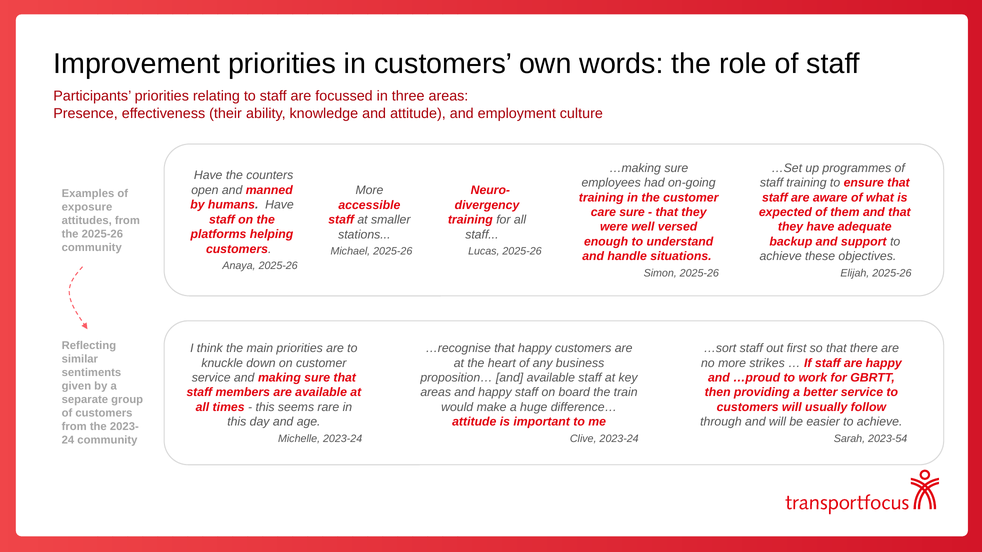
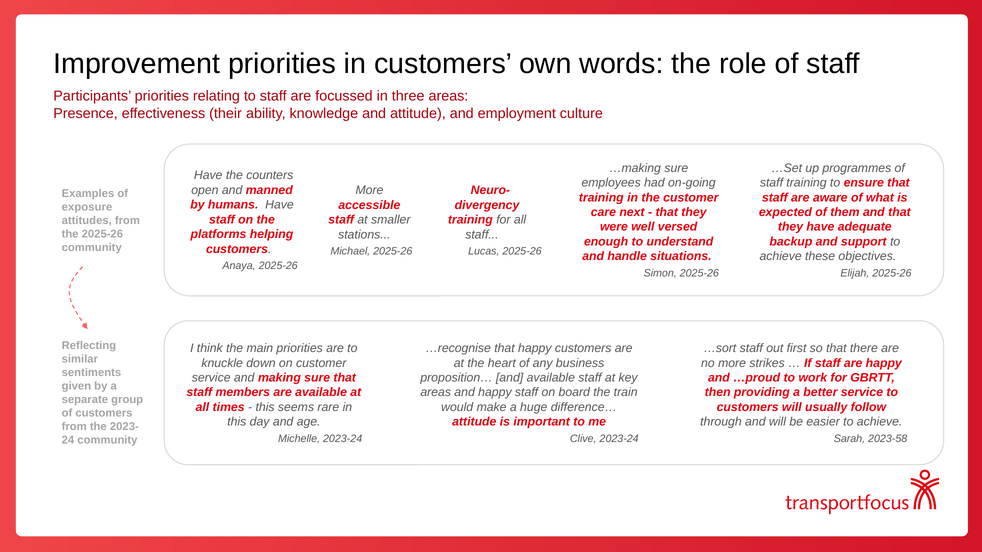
care sure: sure -> next
2023-54: 2023-54 -> 2023-58
